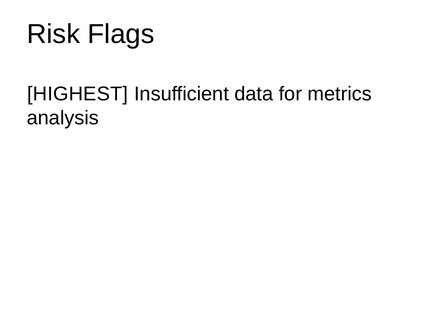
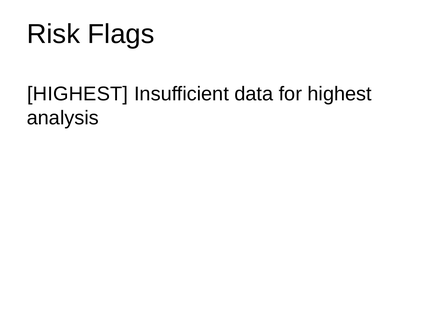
for metrics: metrics -> highest
